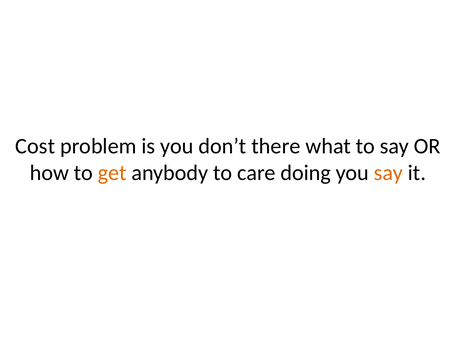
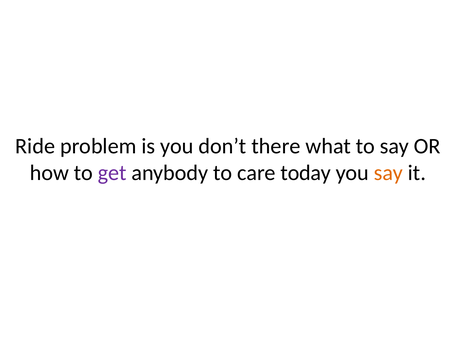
Cost: Cost -> Ride
get colour: orange -> purple
doing: doing -> today
